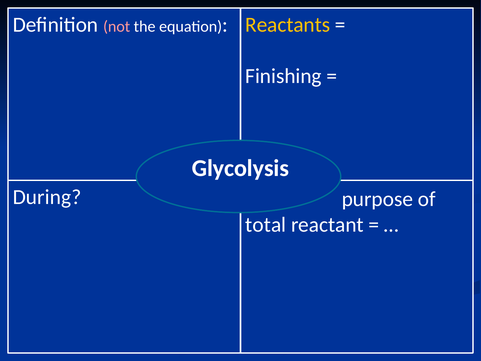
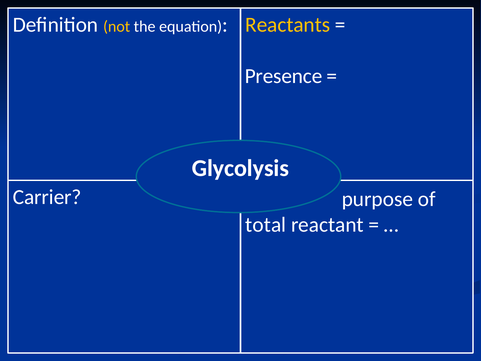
not colour: pink -> yellow
Finishing: Finishing -> Presence
During: During -> Carrier
